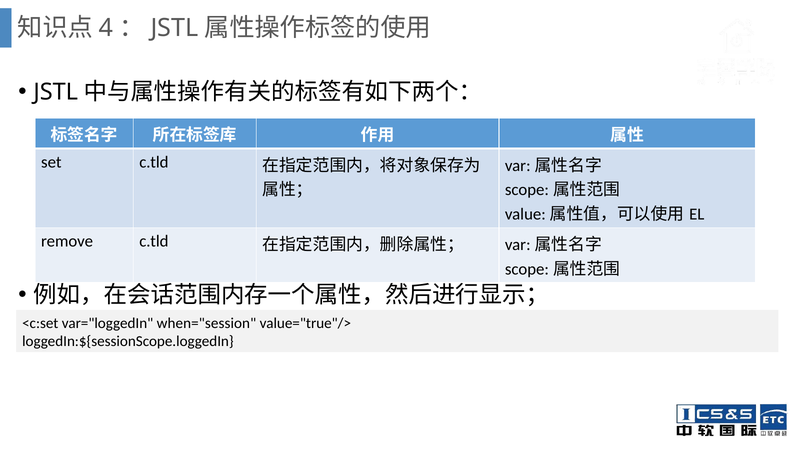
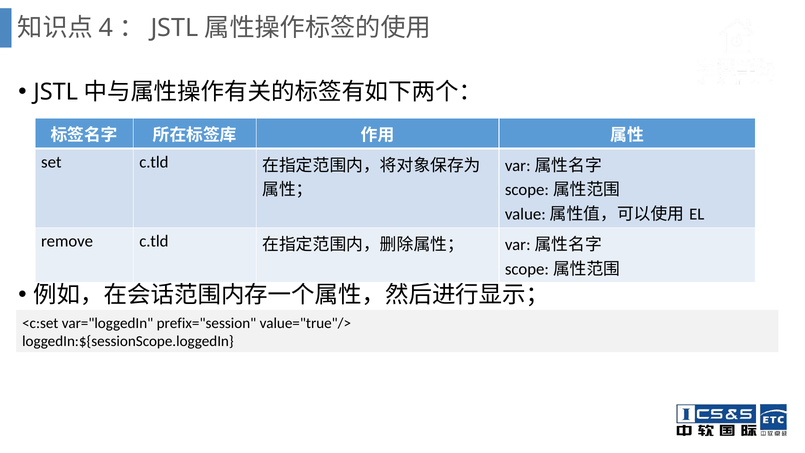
when="session: when="session -> prefix="session
